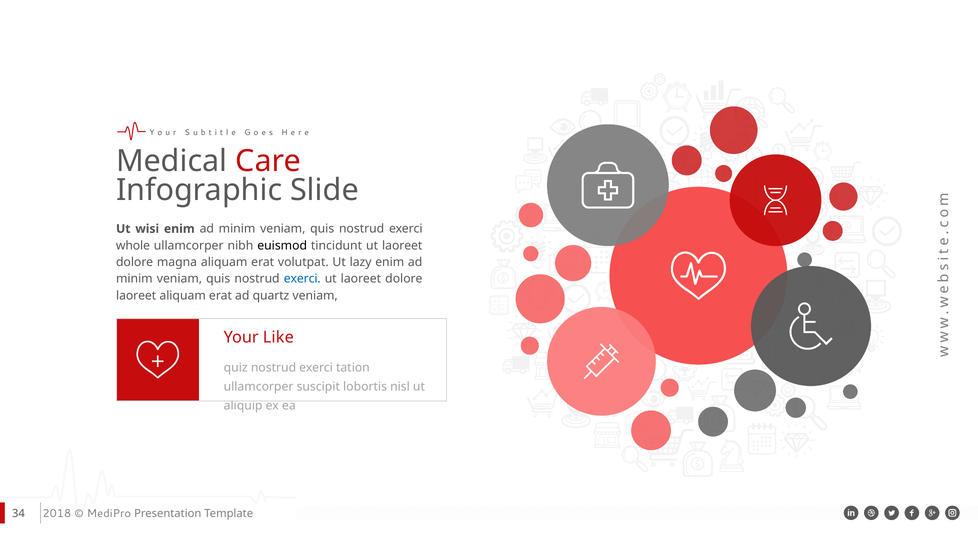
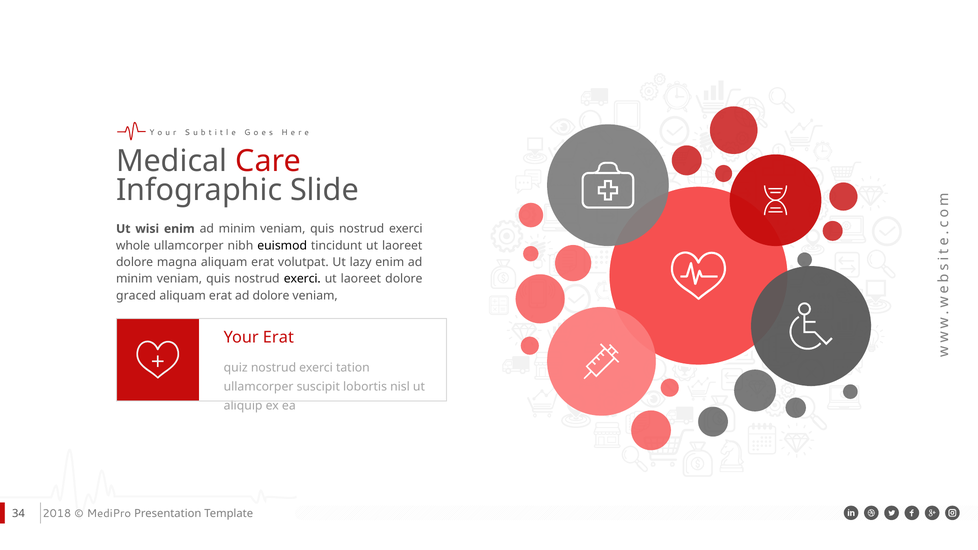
exerci at (302, 279) colour: blue -> black
laoreet at (136, 296): laoreet -> graced
ad quartz: quartz -> dolore
Your Like: Like -> Erat
